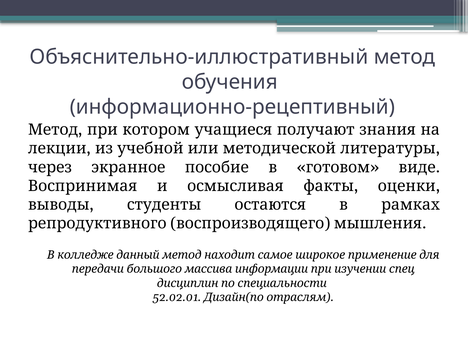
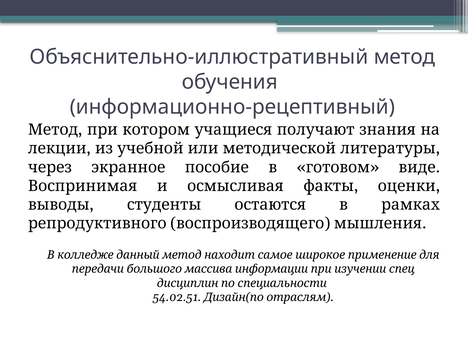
52.02.01: 52.02.01 -> 54.02.51
